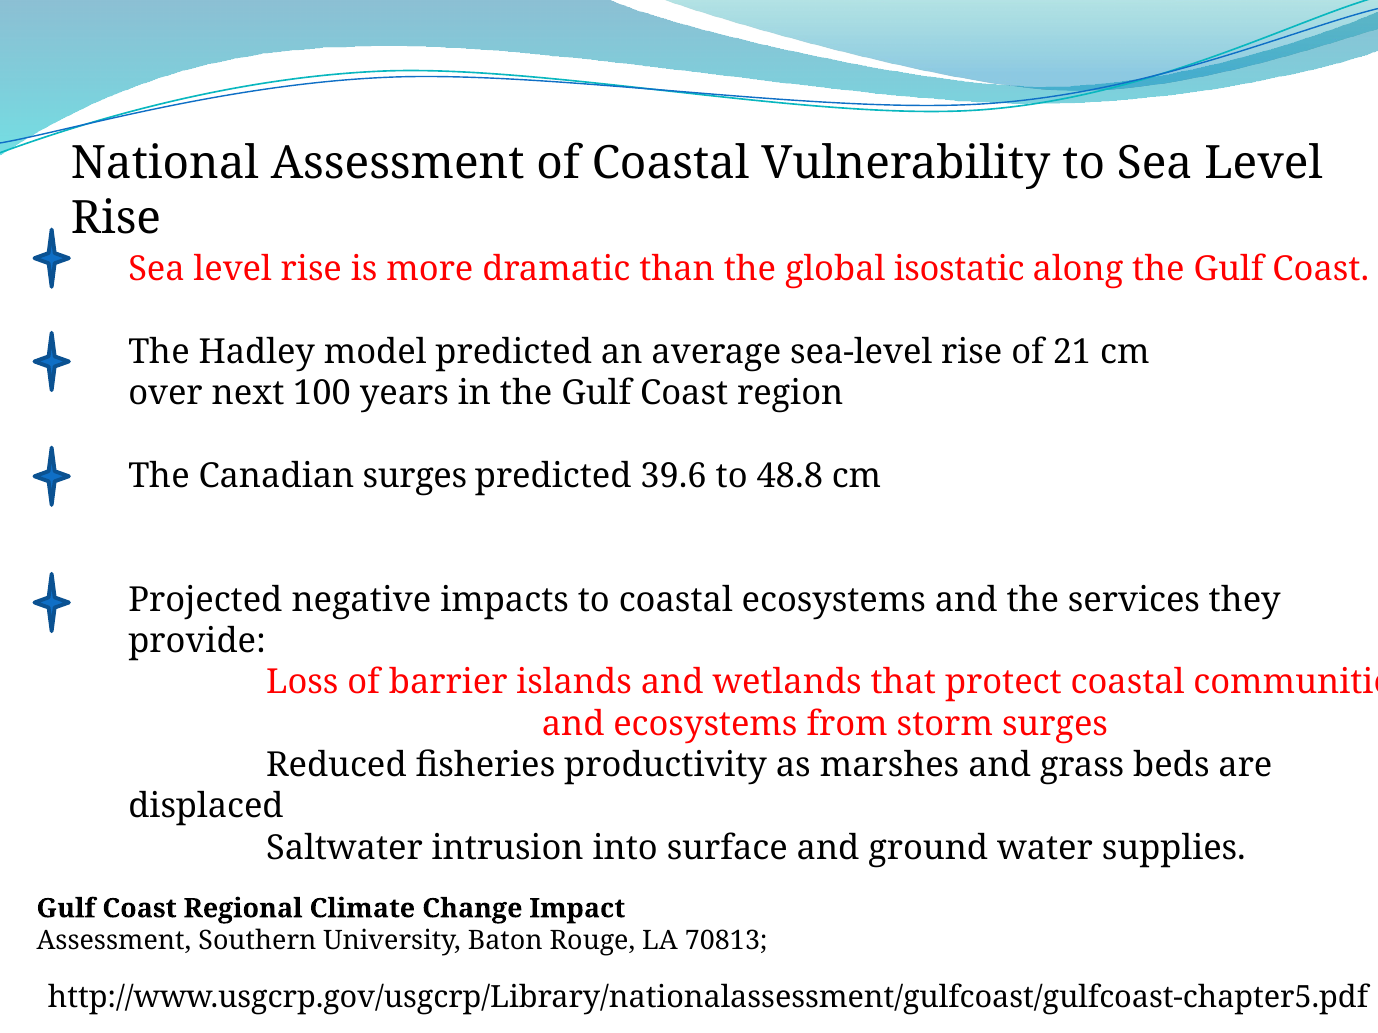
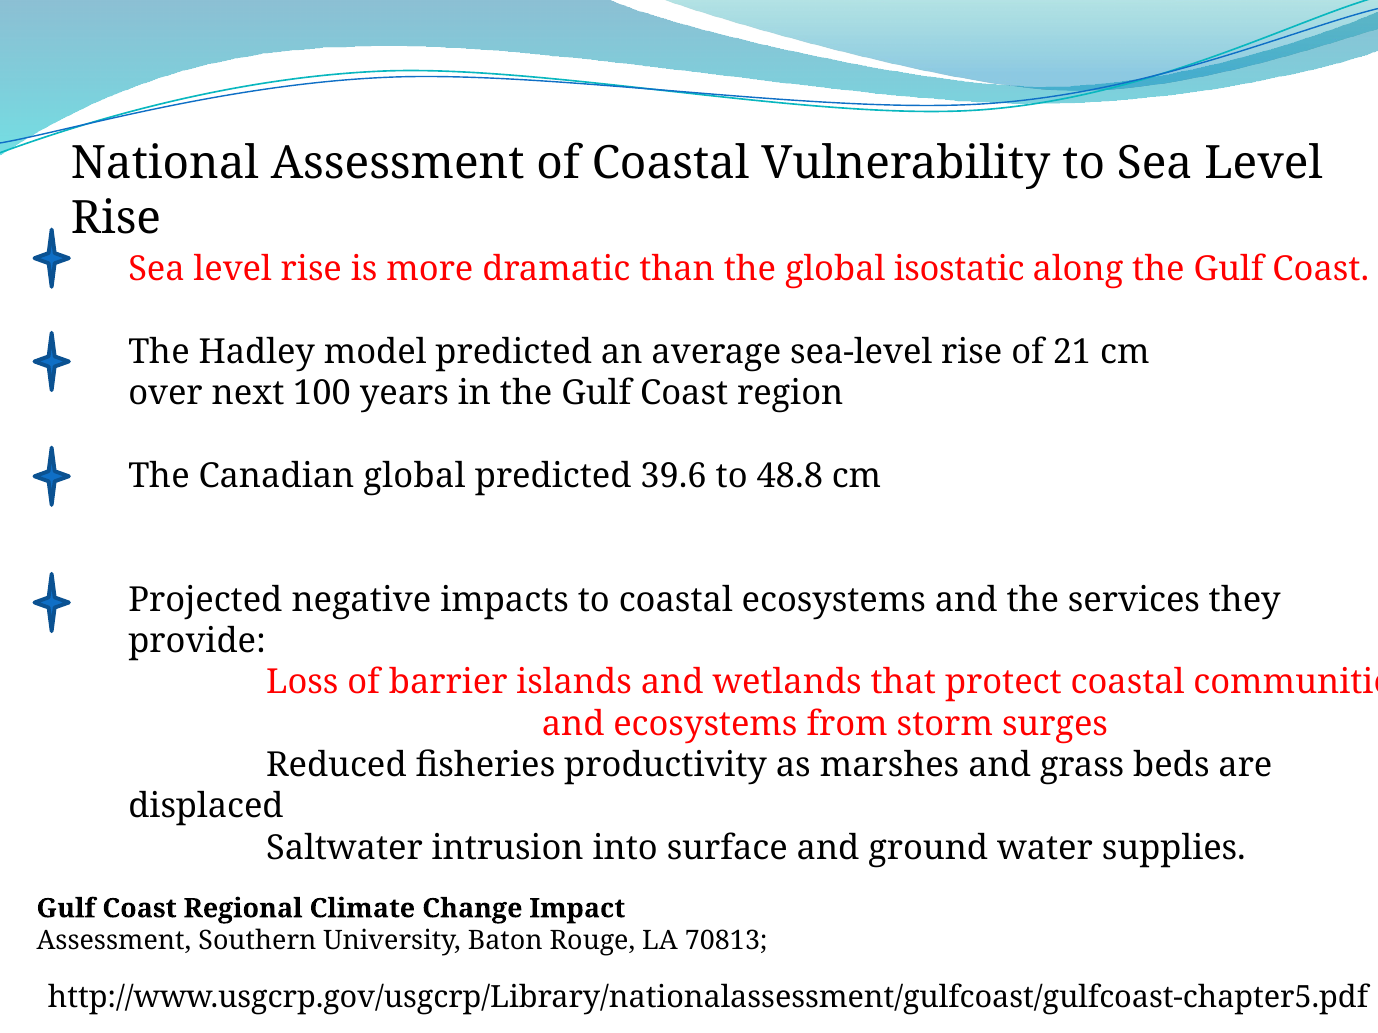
Canadian surges: surges -> global
